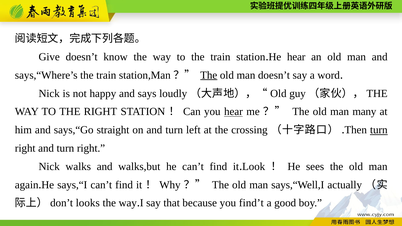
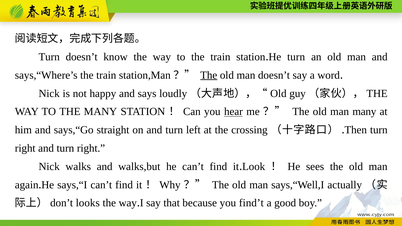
Give at (49, 57): Give -> Turn
He hear: hear -> turn
THE RIGHT: RIGHT -> MANY
turn at (379, 130) underline: present -> none
